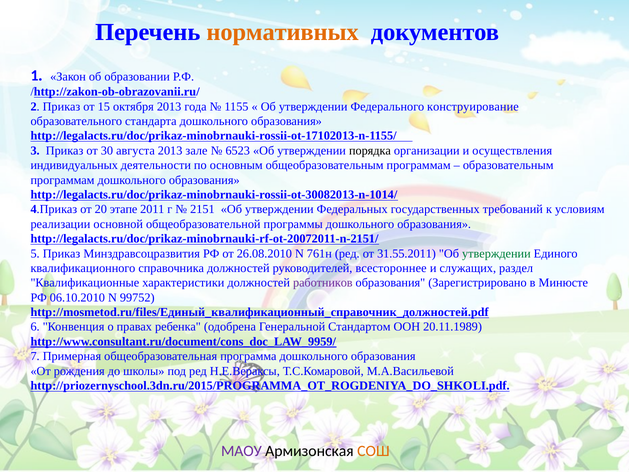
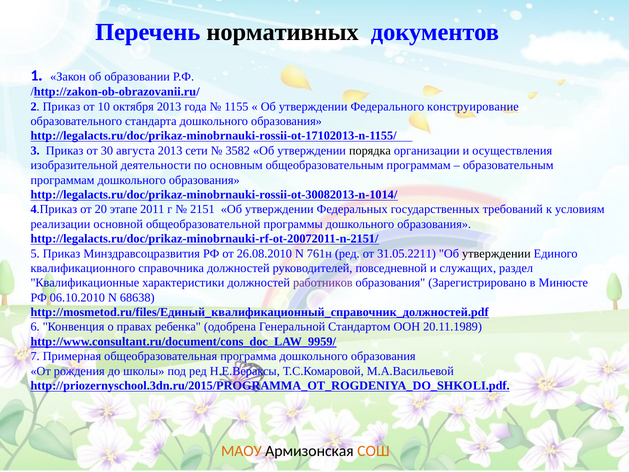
нормативных colour: orange -> black
15: 15 -> 10
зале: зале -> сети
6523: 6523 -> 3582
индивидуальных: индивидуальных -> изобразительной
31.55.2011: 31.55.2011 -> 31.05.2211
утверждении at (496, 253) colour: green -> black
всестороннее: всестороннее -> повседневной
99752: 99752 -> 68638
МАОУ colour: purple -> orange
